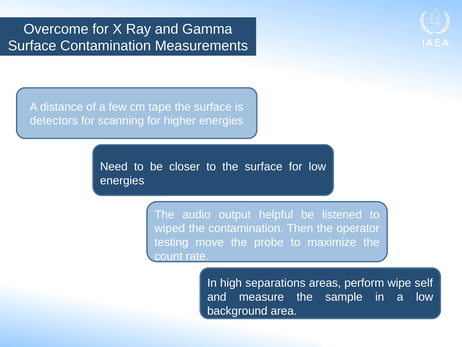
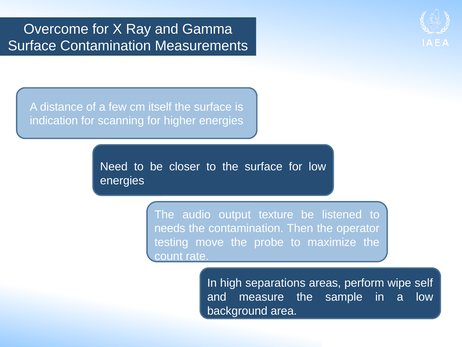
tape: tape -> itself
detectors: detectors -> indication
helpful: helpful -> texture
wiped: wiped -> needs
